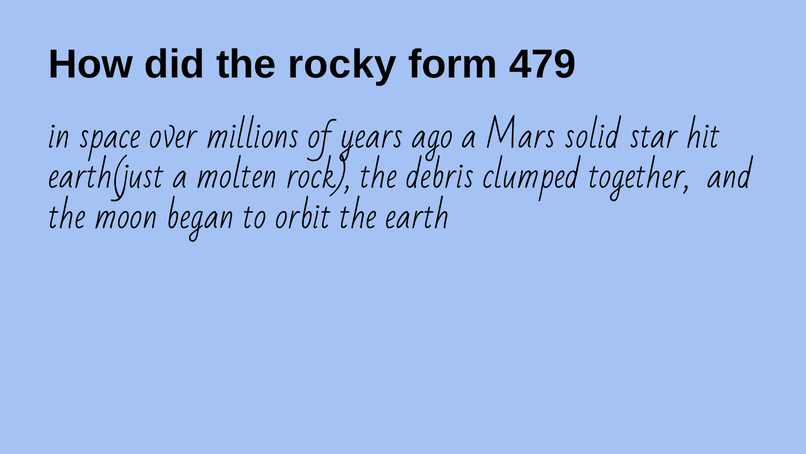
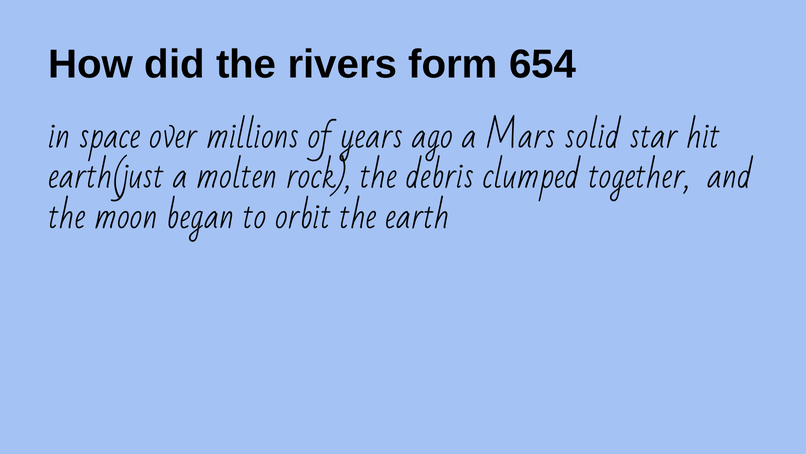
rocky: rocky -> rivers
479: 479 -> 654
